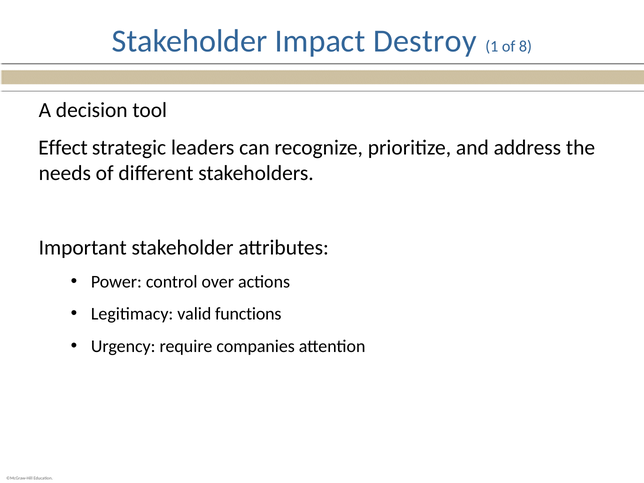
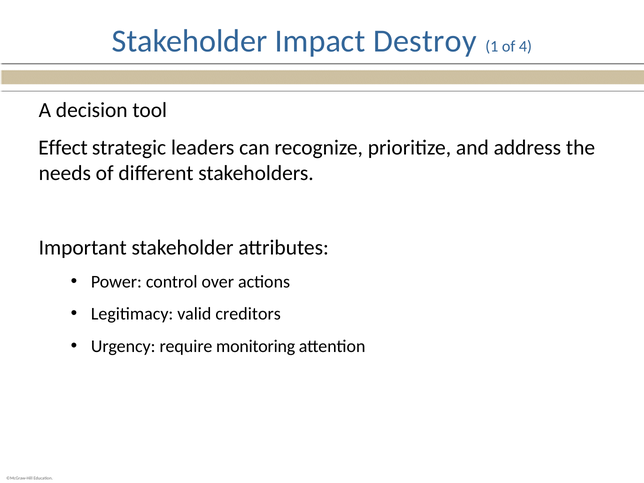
8: 8 -> 4
functions: functions -> creditors
companies: companies -> monitoring
